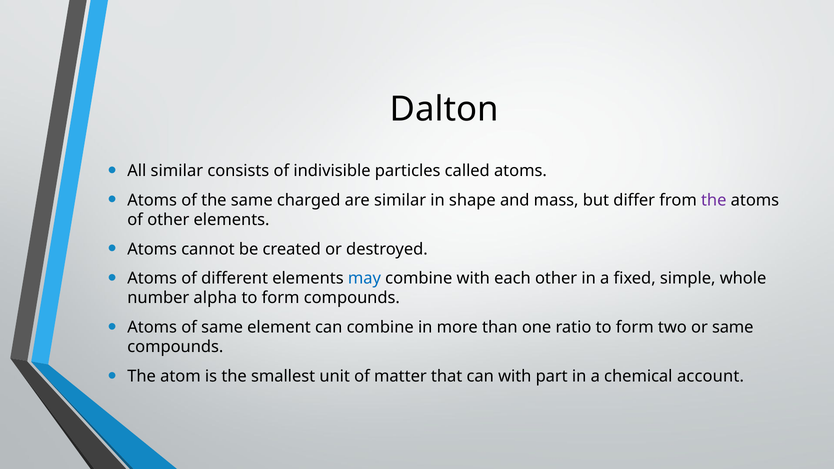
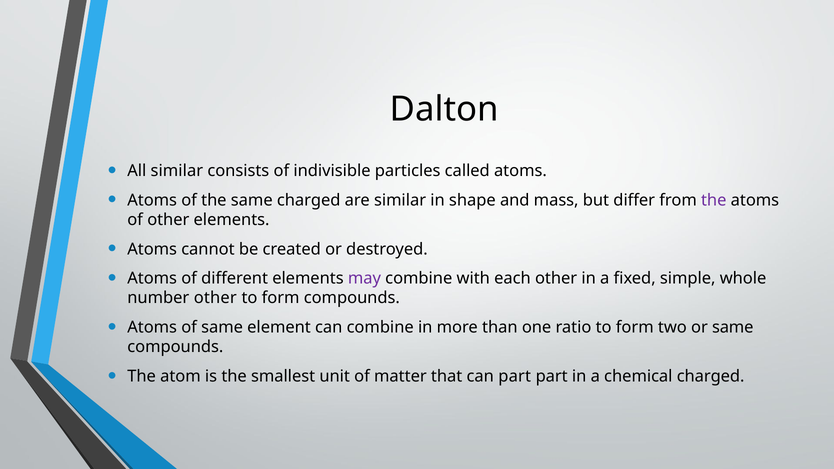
may colour: blue -> purple
number alpha: alpha -> other
can with: with -> part
chemical account: account -> charged
